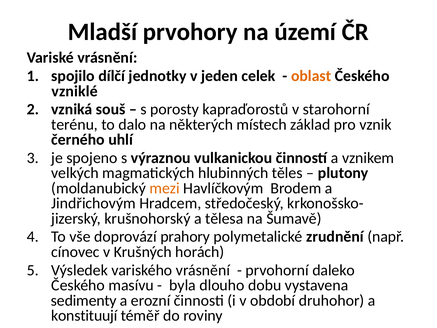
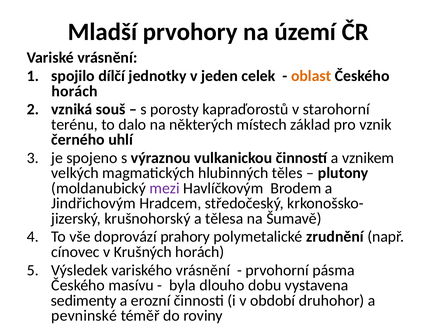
vzniklé at (75, 91): vzniklé -> horách
mezi colour: orange -> purple
daleko: daleko -> pásma
konstituují: konstituují -> pevninské
